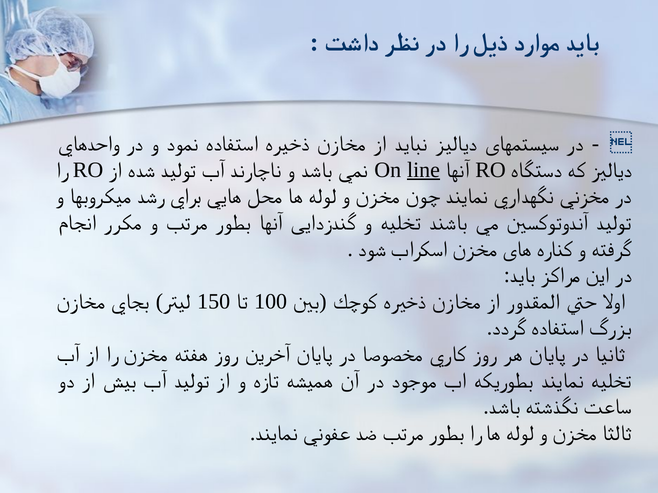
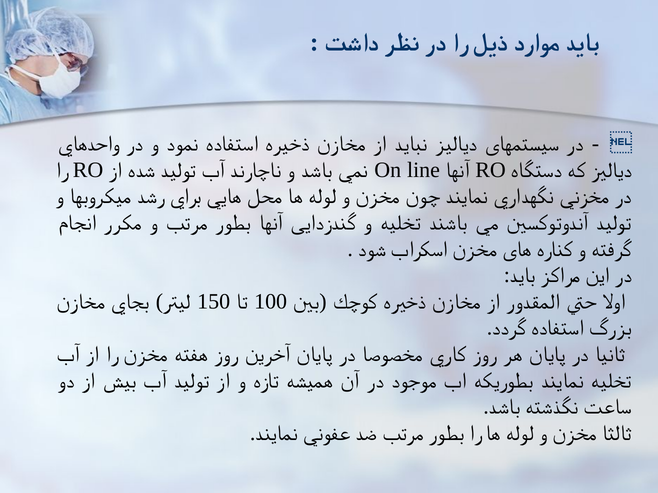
line underline: present -> none
